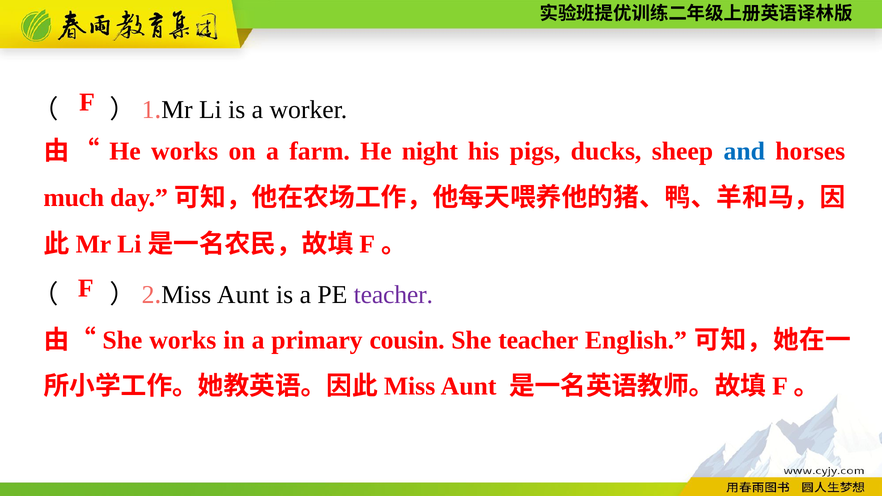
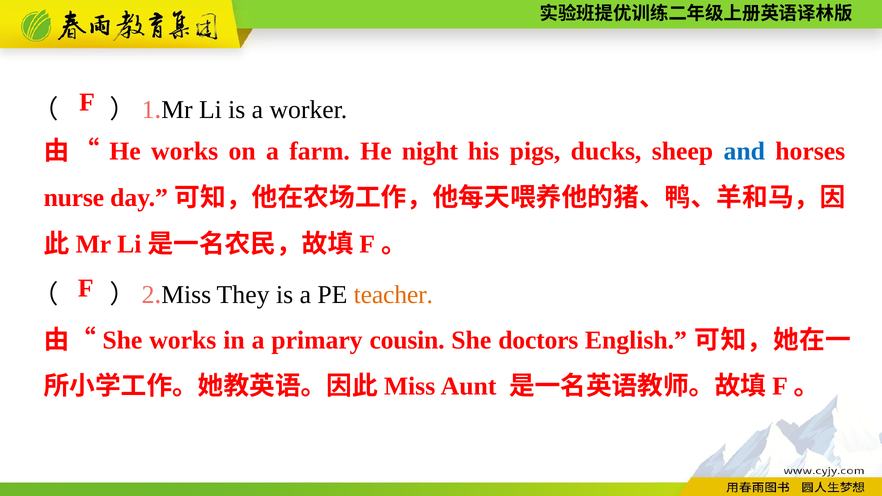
much: much -> nurse
Aunt at (243, 295): Aunt -> They
teacher at (393, 295) colour: purple -> orange
She teacher: teacher -> doctors
